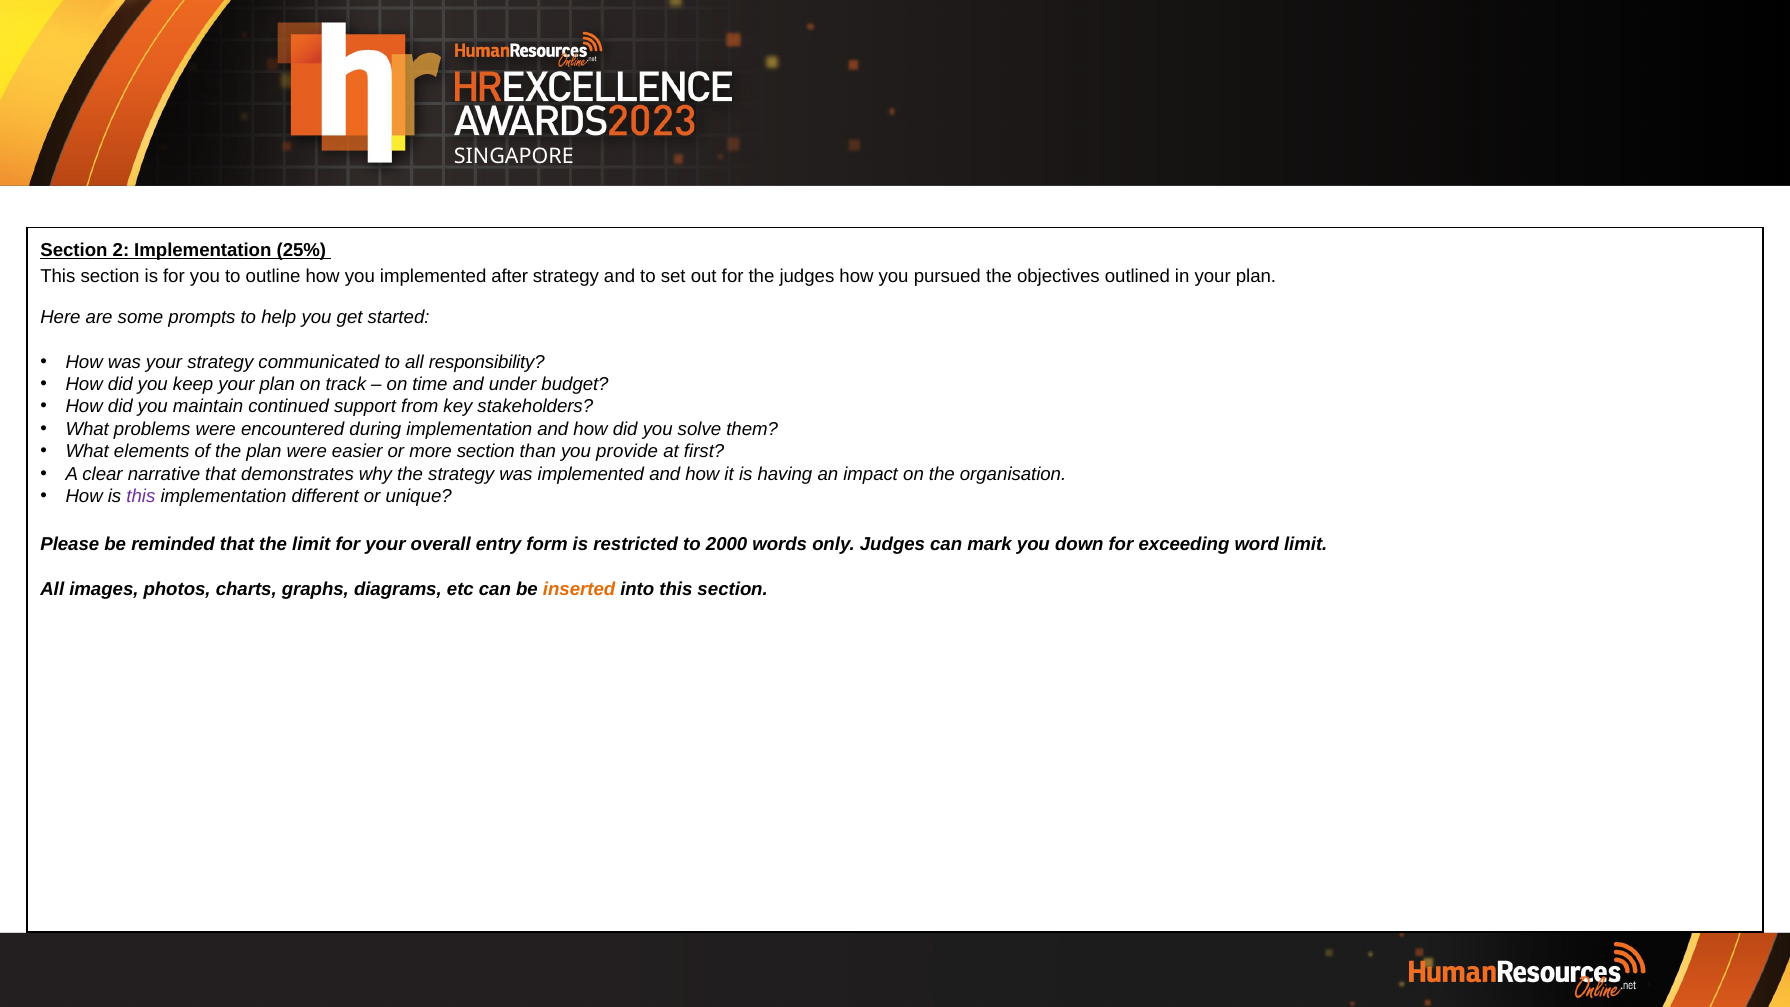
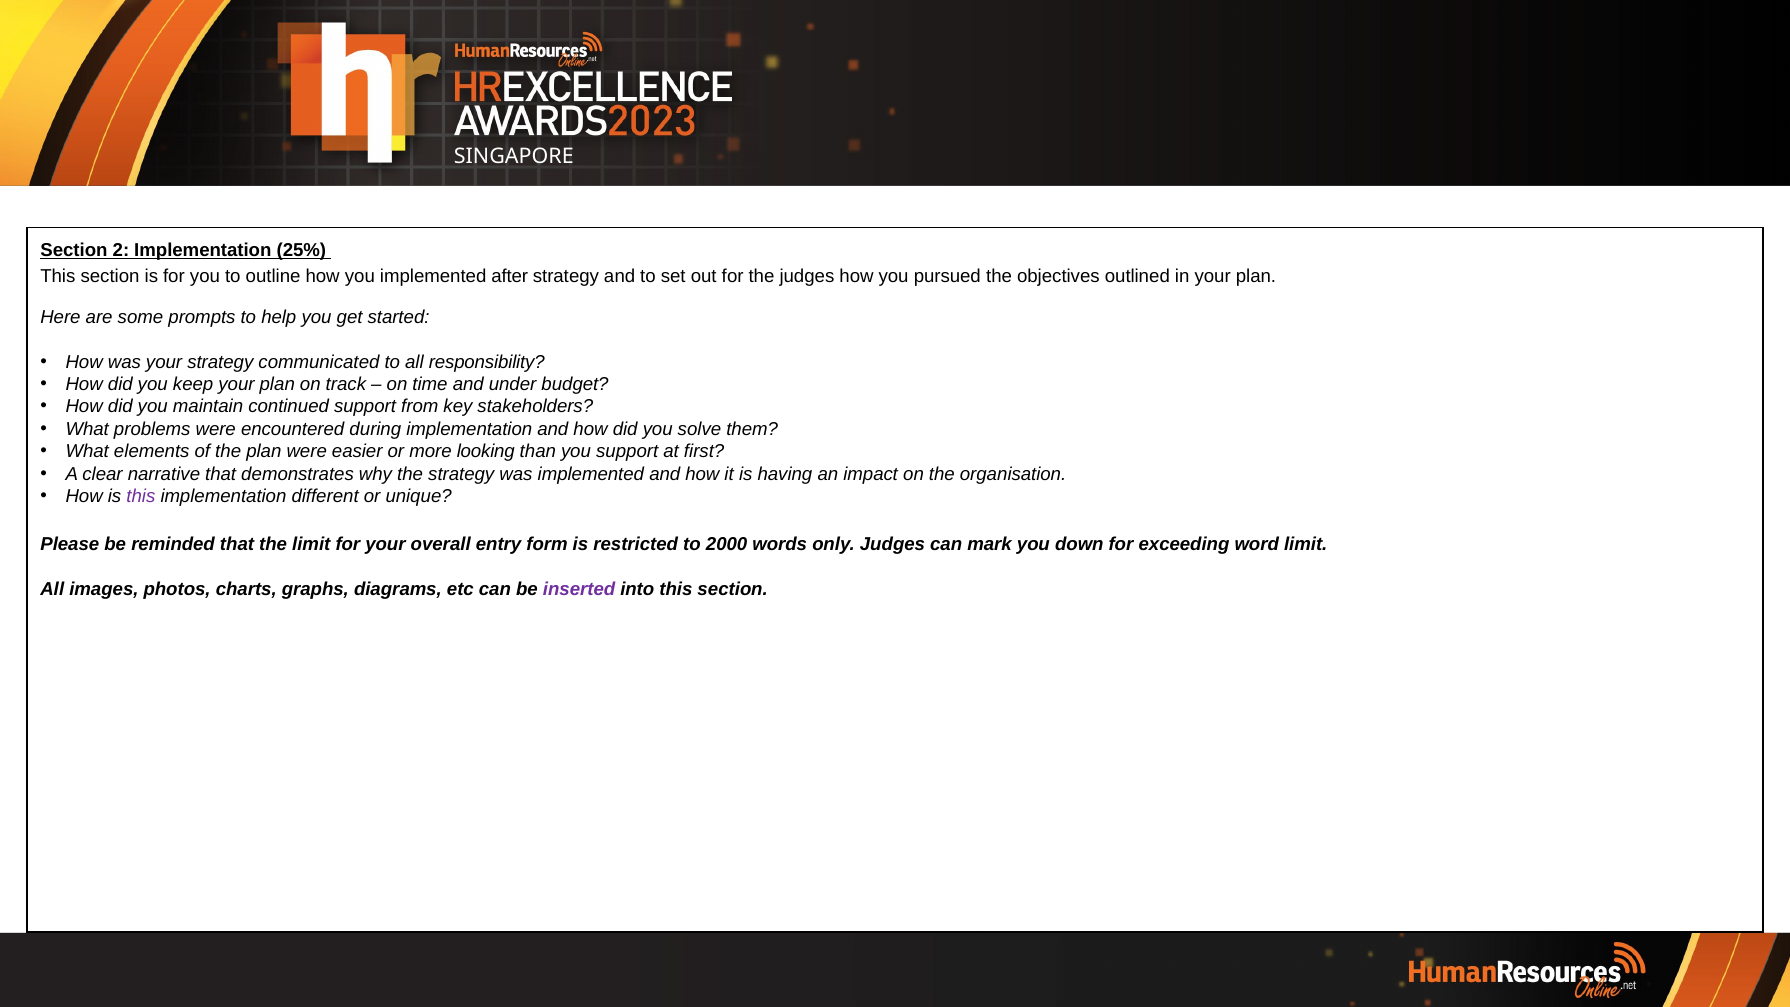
more section: section -> looking
you provide: provide -> support
inserted colour: orange -> purple
